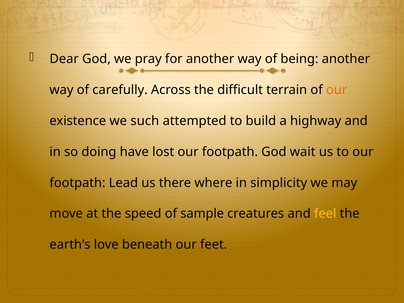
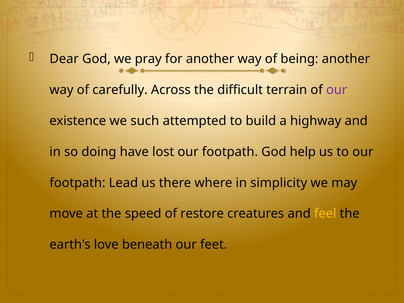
our at (337, 90) colour: orange -> purple
wait: wait -> help
sample: sample -> restore
